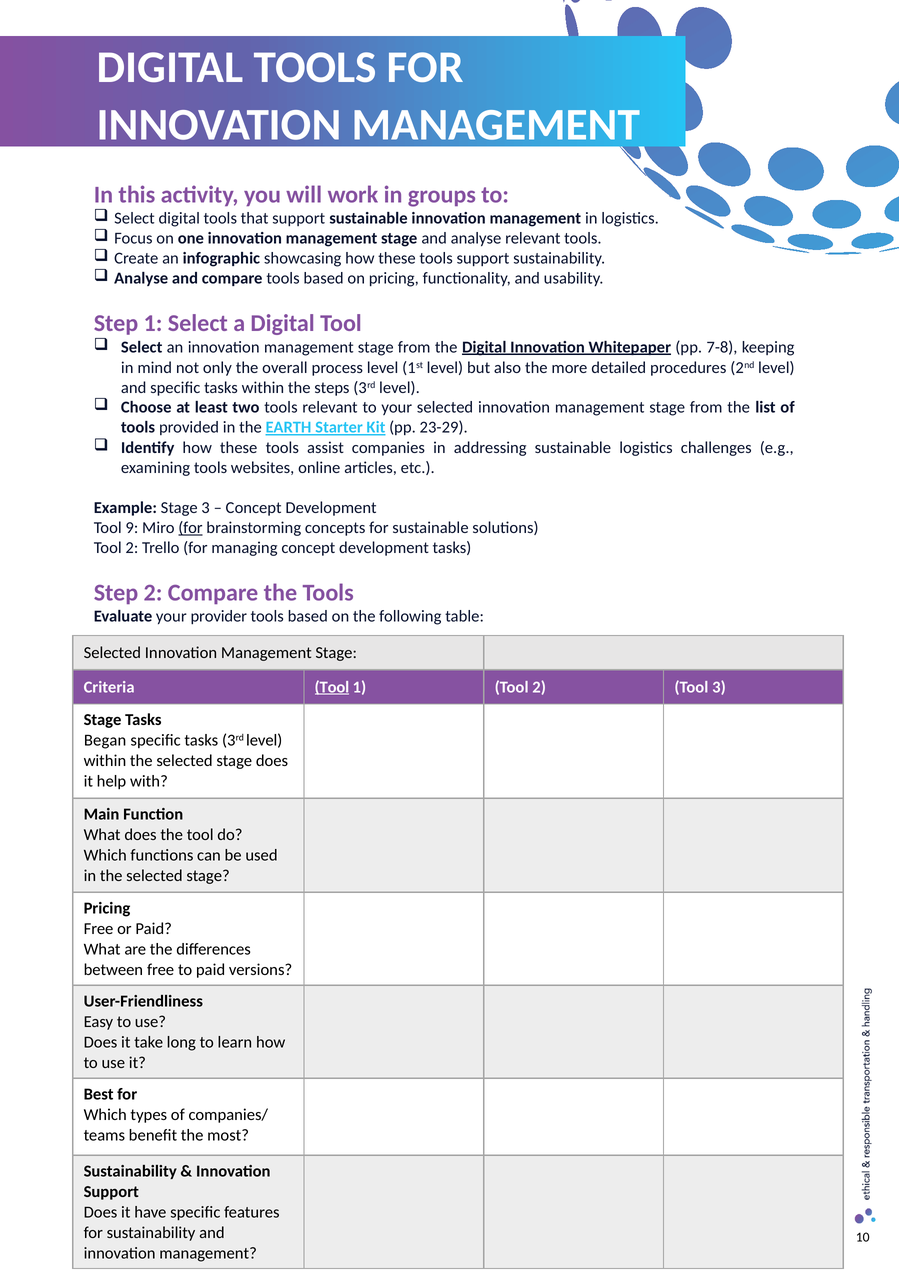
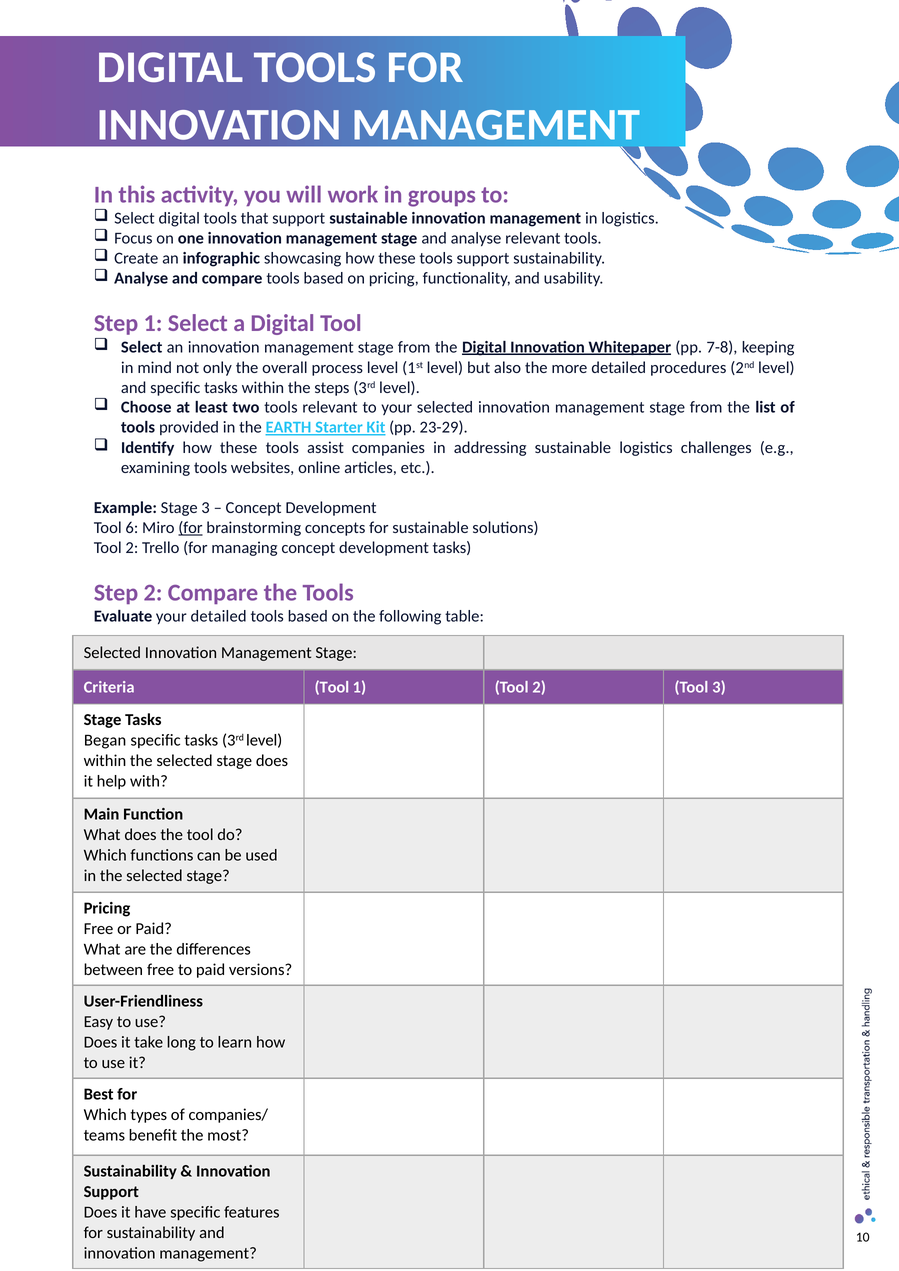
9: 9 -> 6
your provider: provider -> detailed
Tool at (332, 687) underline: present -> none
